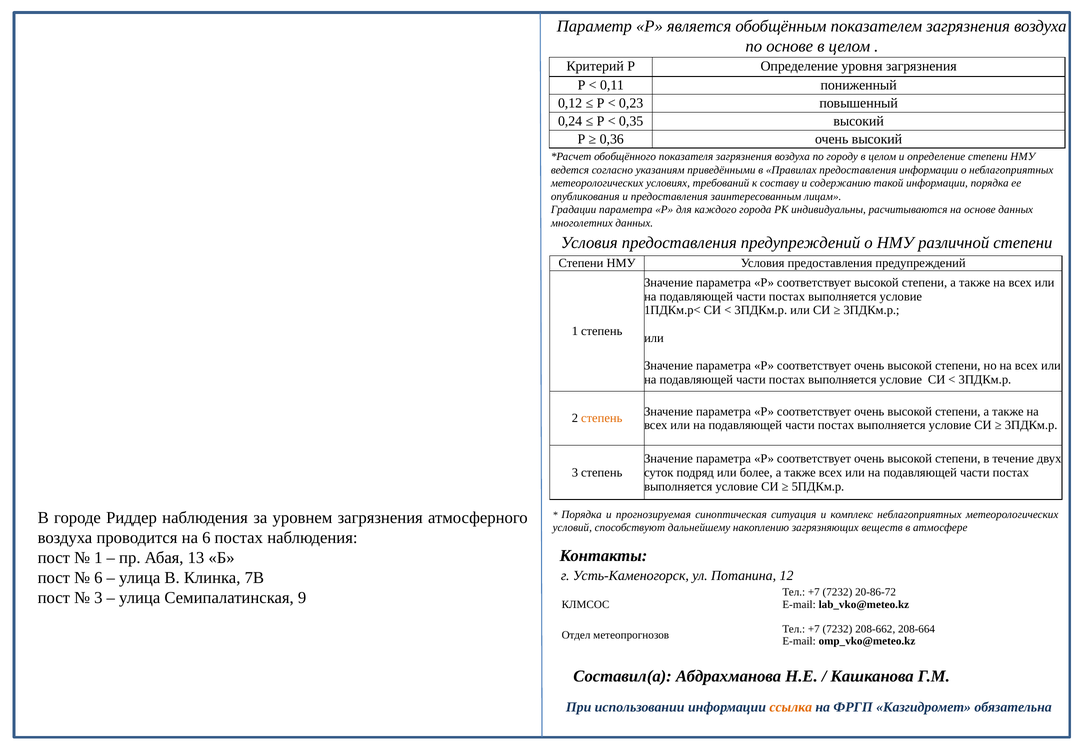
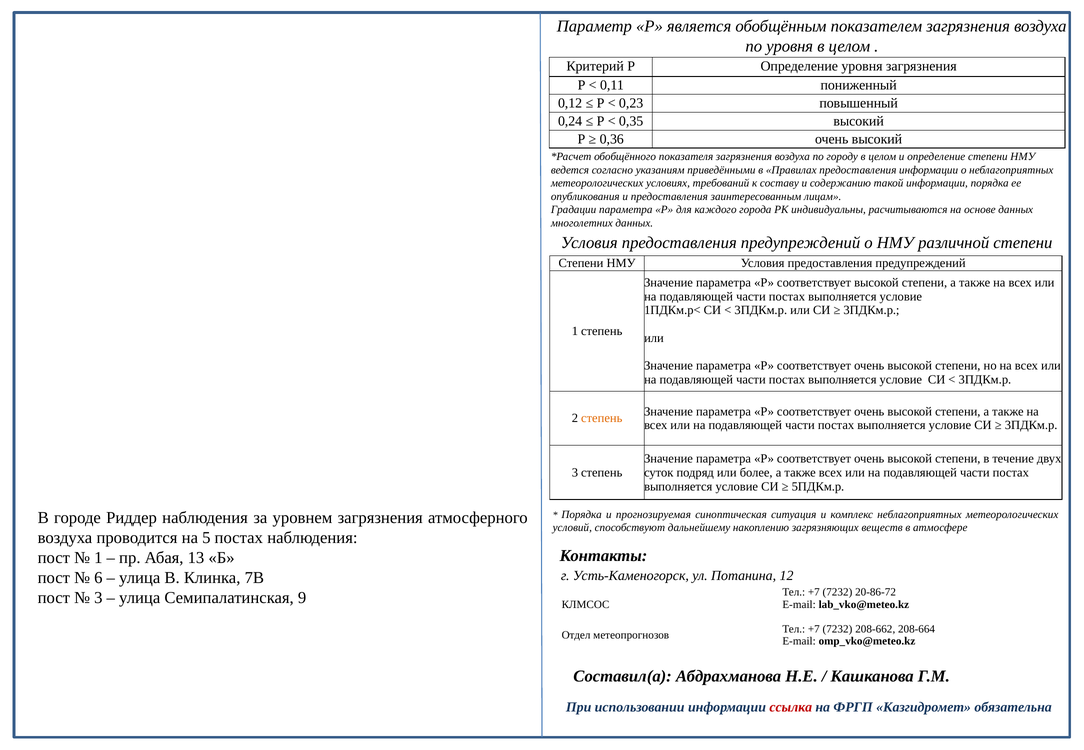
по основе: основе -> уровня
на 6: 6 -> 5
ссылка colour: orange -> red
